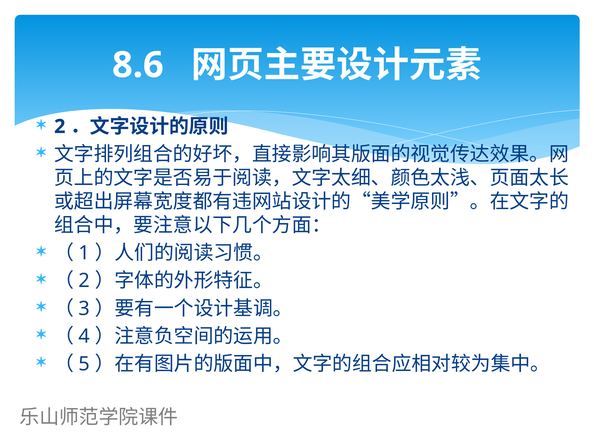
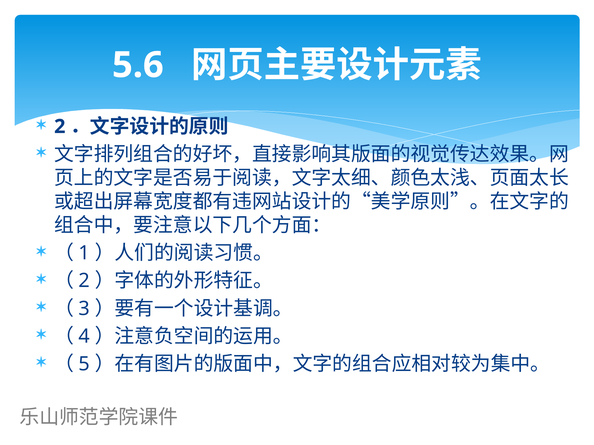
8.6: 8.6 -> 5.6
